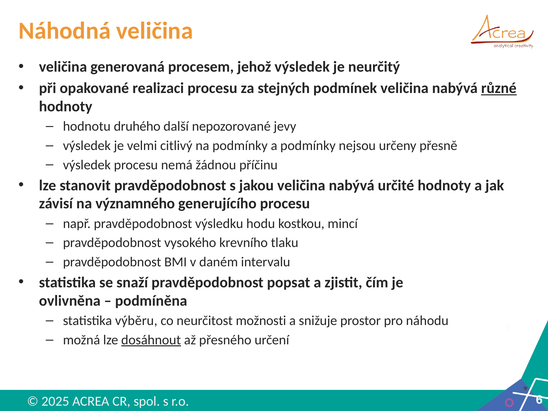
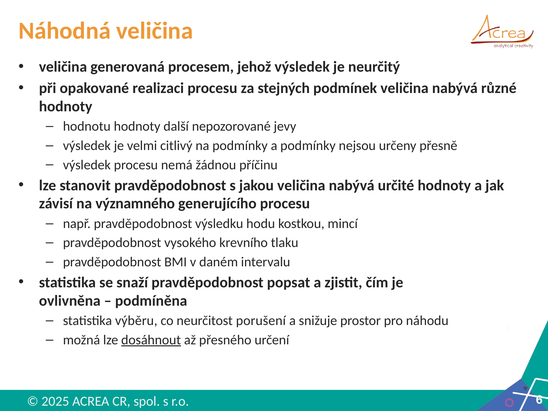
různé underline: present -> none
hodnotu druhého: druhého -> hodnoty
možnosti: možnosti -> porušení
